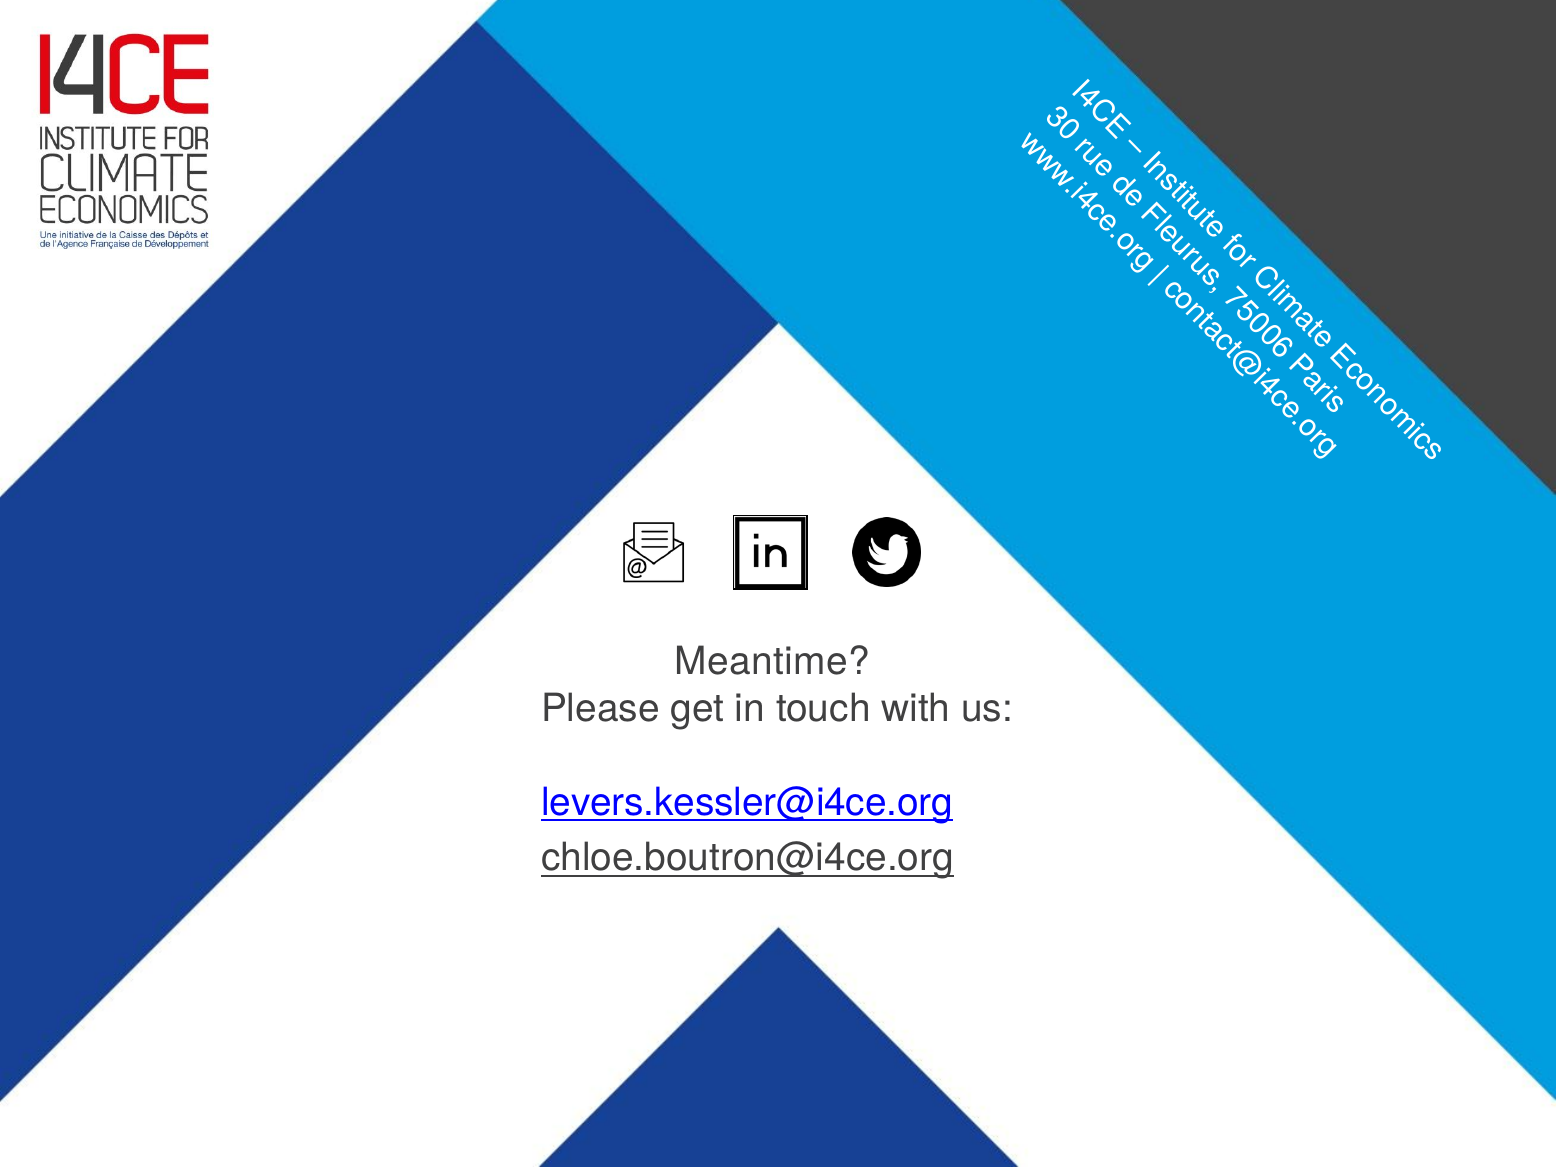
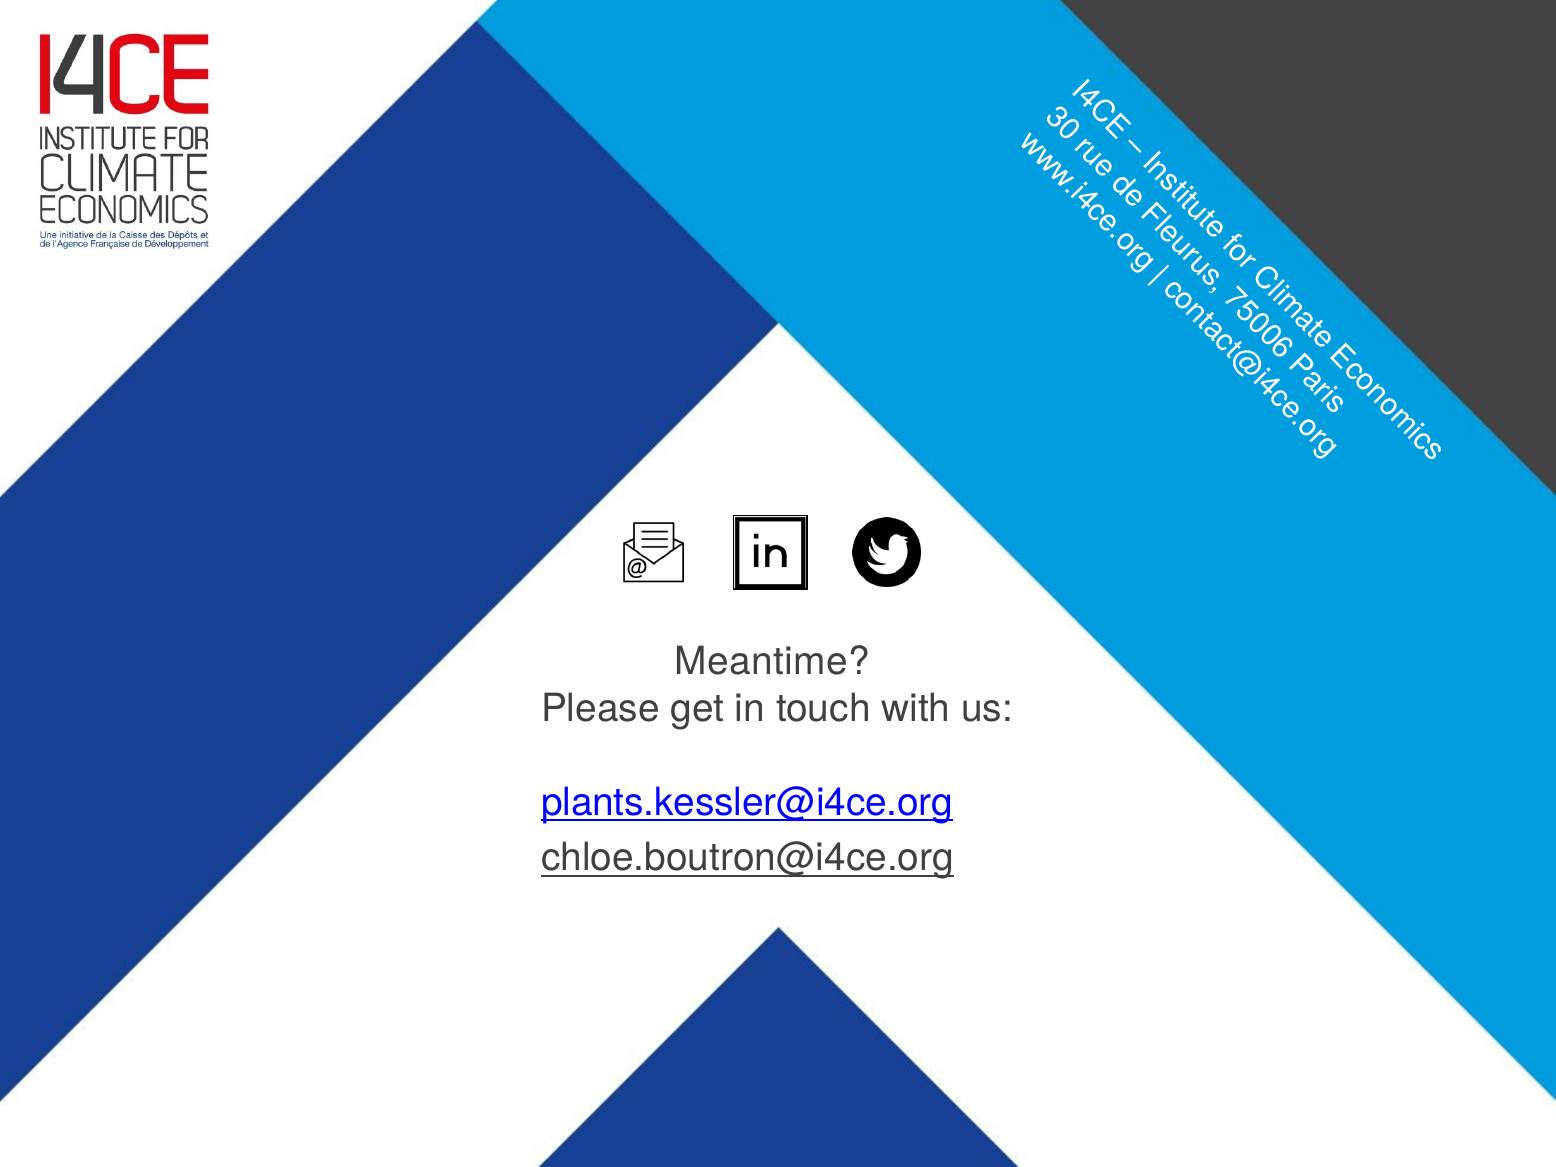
levers.kessler@i4ce.org: levers.kessler@i4ce.org -> plants.kessler@i4ce.org
